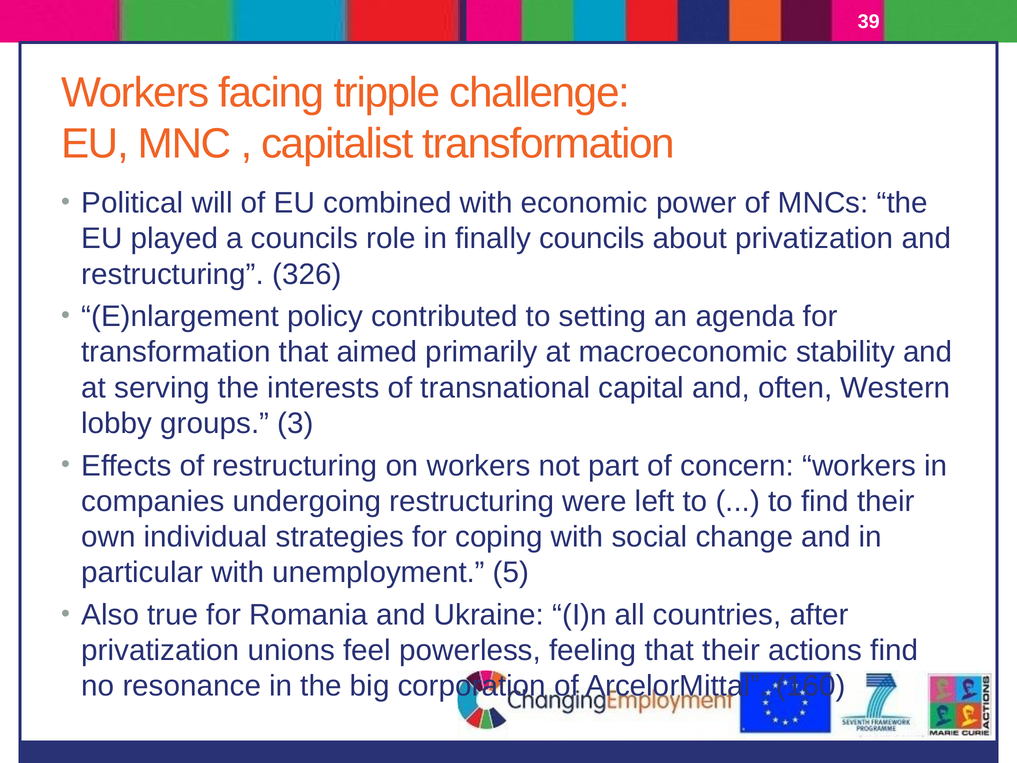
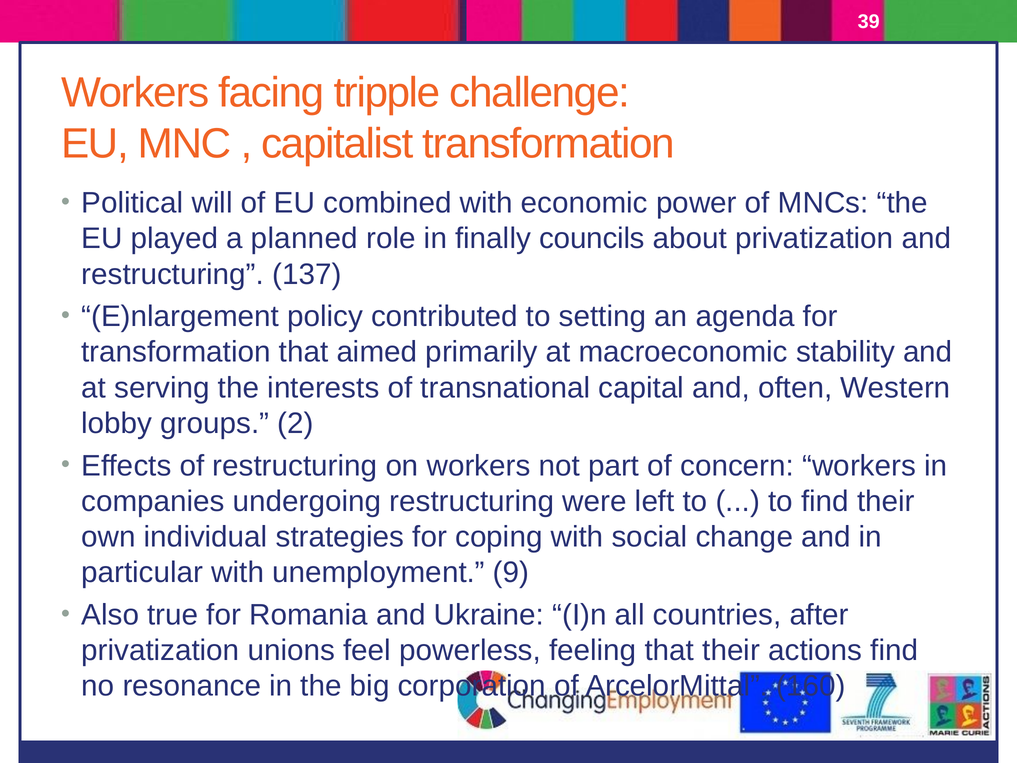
a councils: councils -> planned
326: 326 -> 137
3: 3 -> 2
5: 5 -> 9
